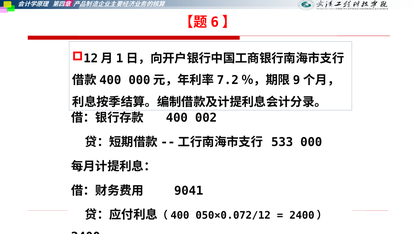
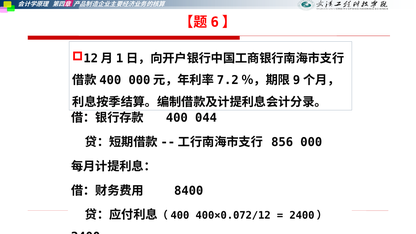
002: 002 -> 044
533: 533 -> 856
9041: 9041 -> 8400
050×0.072/12: 050×0.072/12 -> 400×0.072/12
